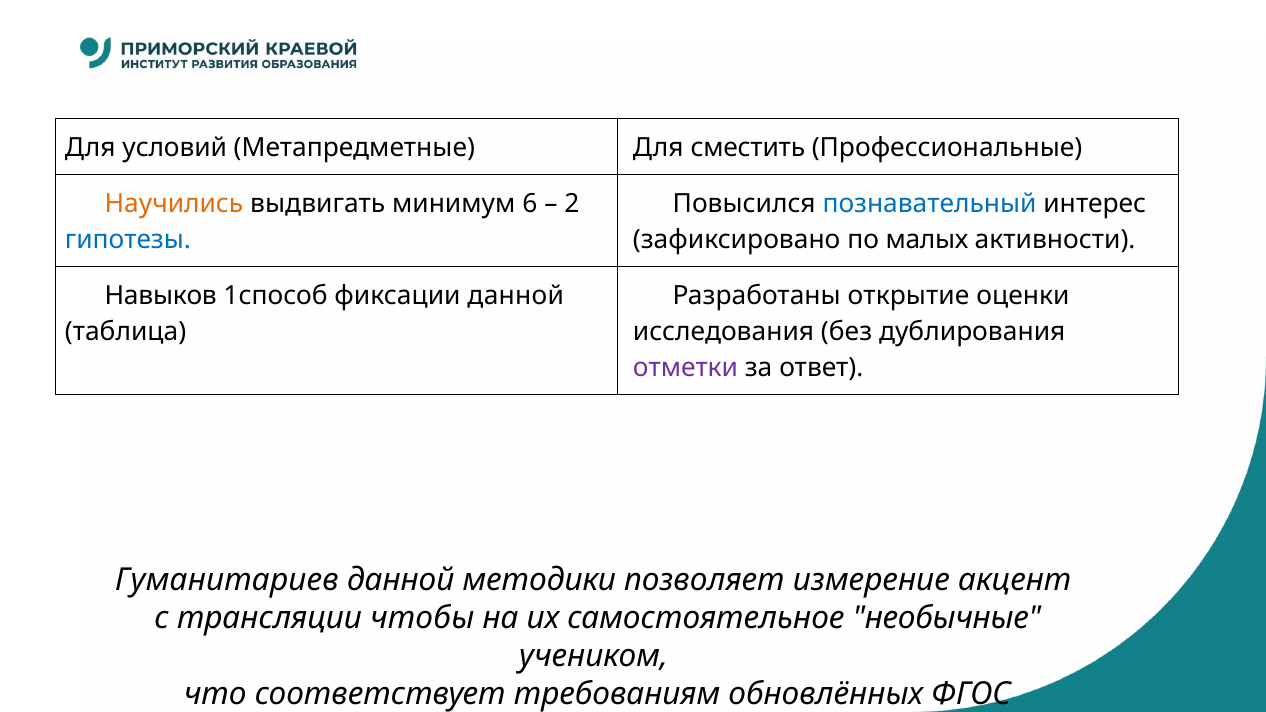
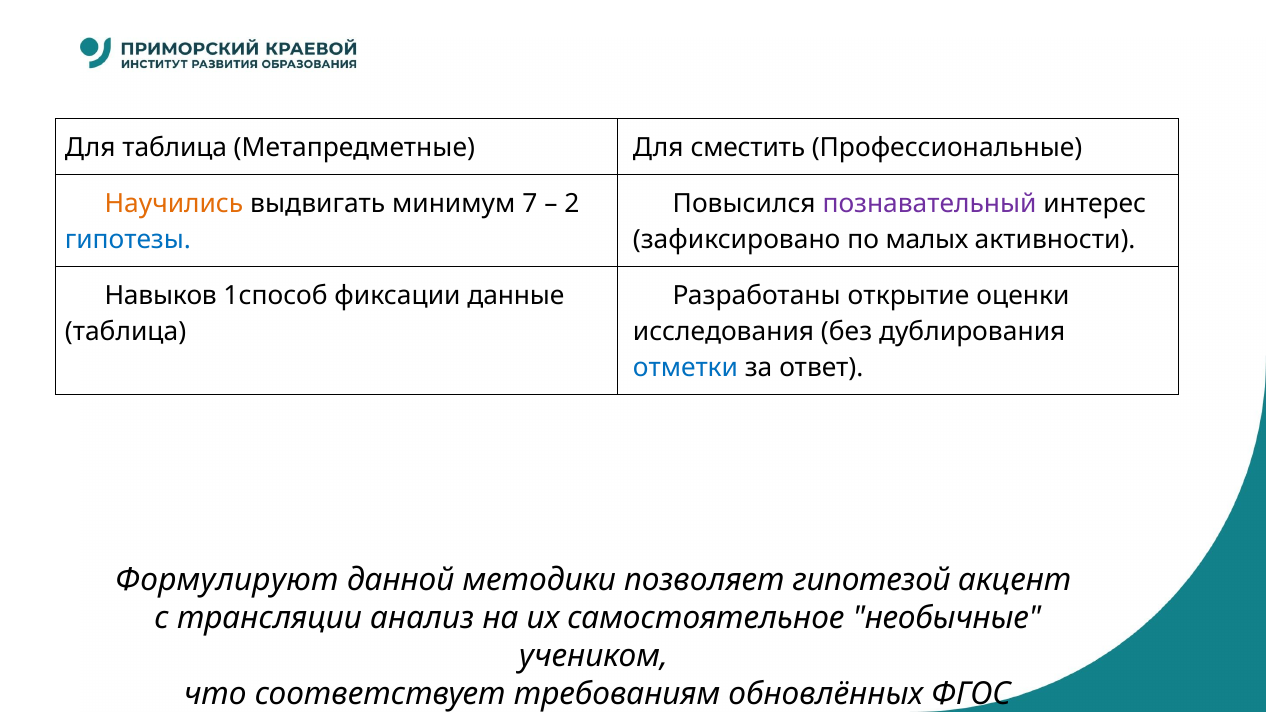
Для условий: условий -> таблица
6: 6 -> 7
познавательный colour: blue -> purple
фиксации данной: данной -> данные
отметки colour: purple -> blue
Гуманитариев: Гуманитариев -> Формулируют
измерение: измерение -> гипотезой
чтобы: чтобы -> анализ
